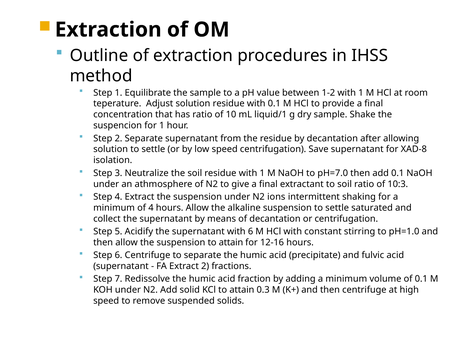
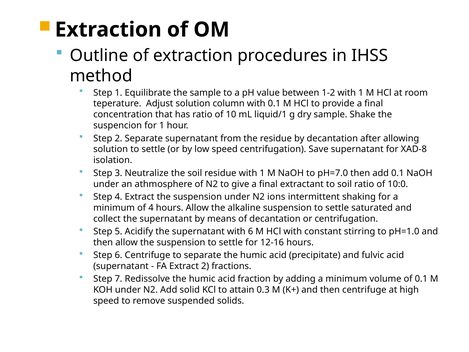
solution residue: residue -> column
10:3: 10:3 -> 10:0
the suspension to attain: attain -> settle
